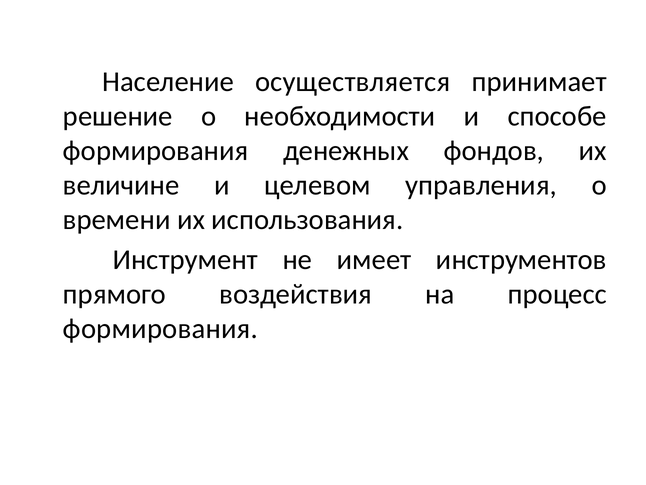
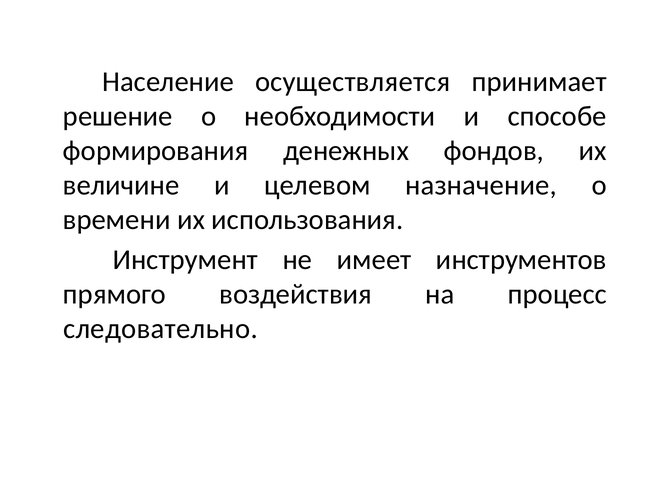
управления: управления -> назначение
формирования at (160, 329): формирования -> следовательно
